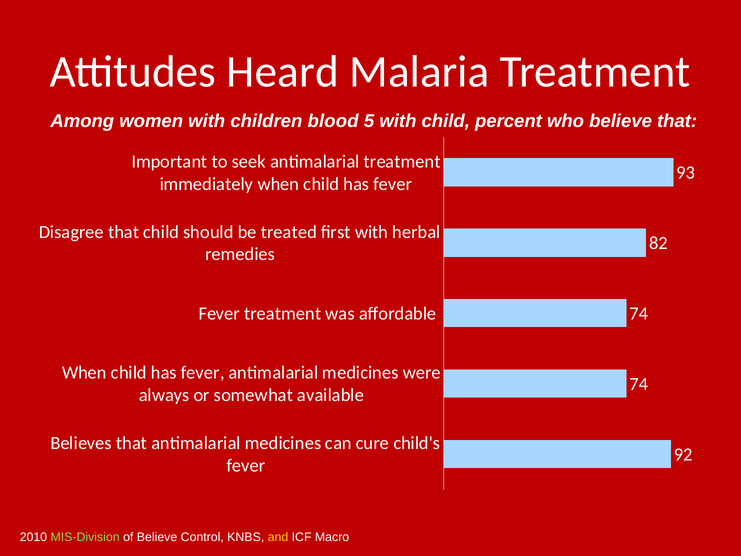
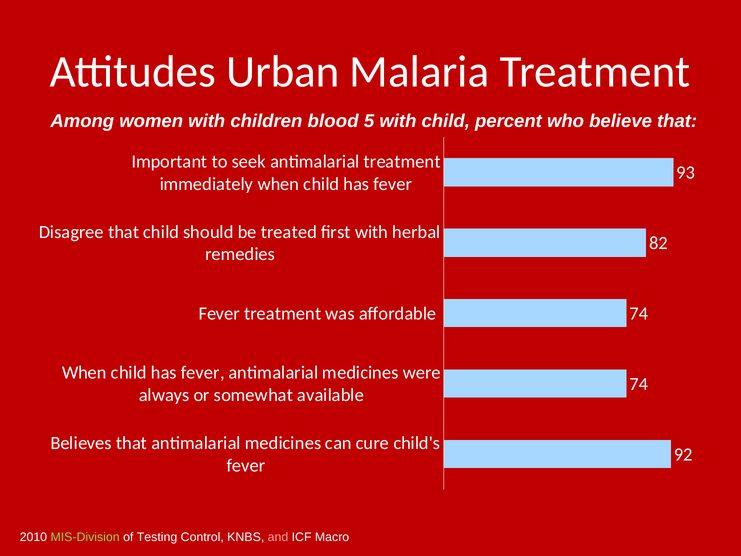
Heard: Heard -> Urban
of Believe: Believe -> Testing
and colour: yellow -> pink
